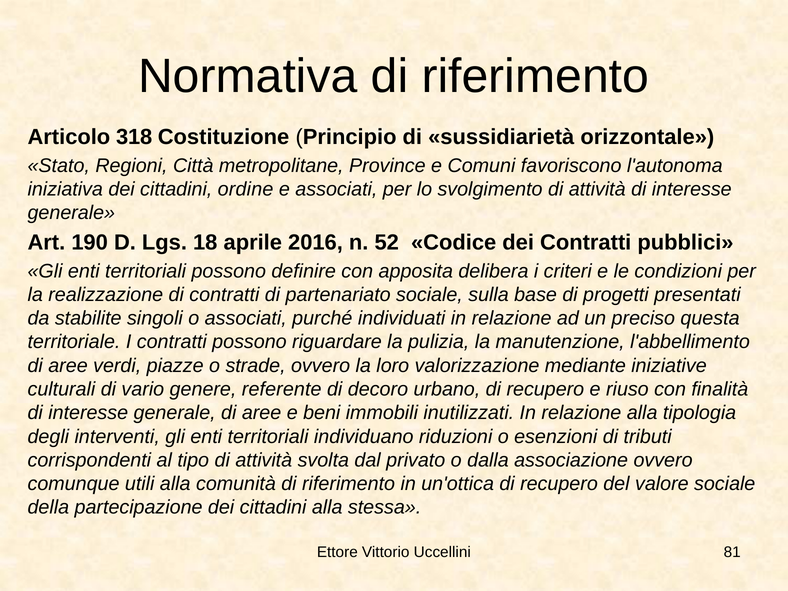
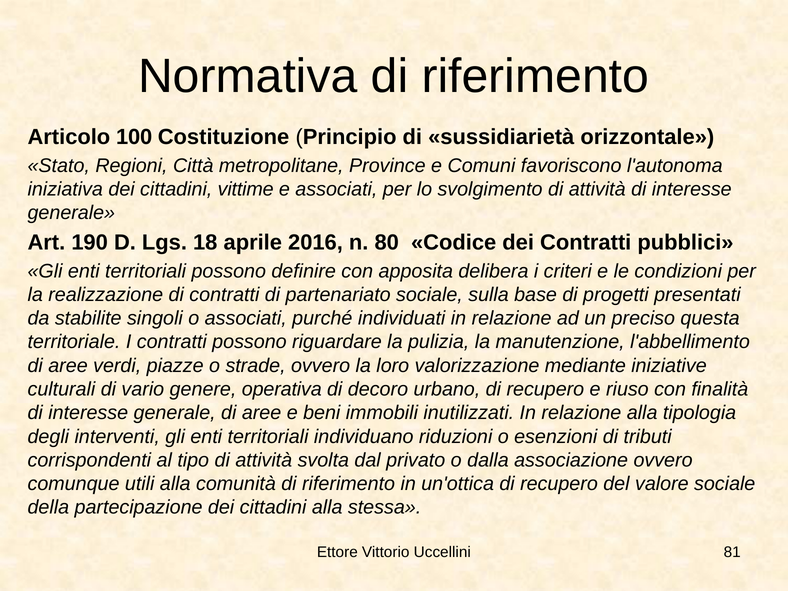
318: 318 -> 100
ordine: ordine -> vittime
52: 52 -> 80
referente: referente -> operativa
